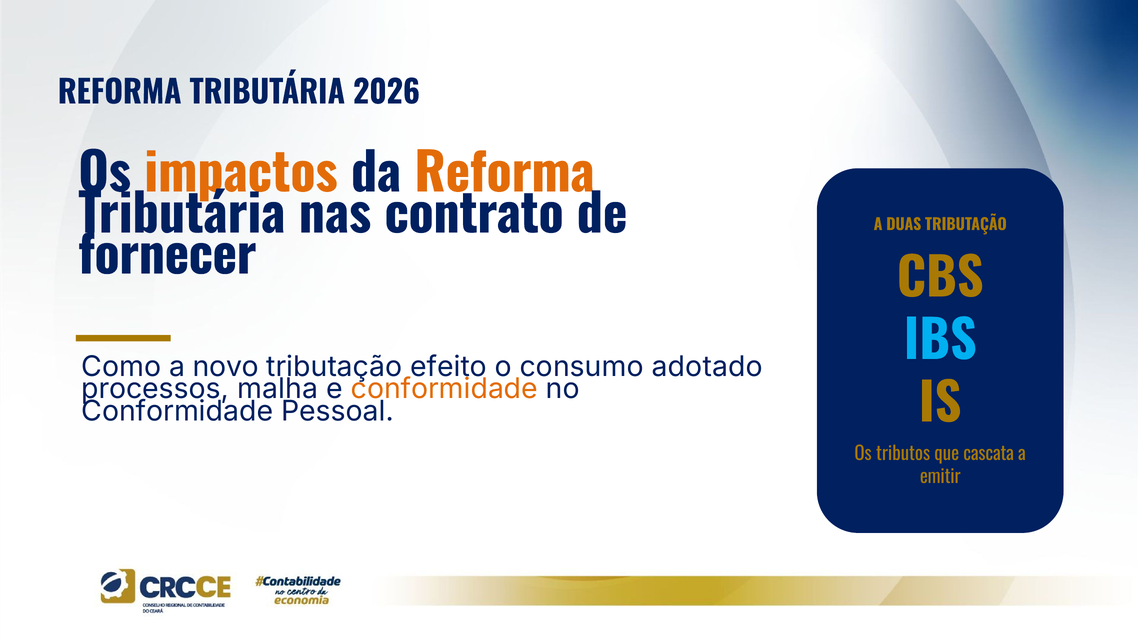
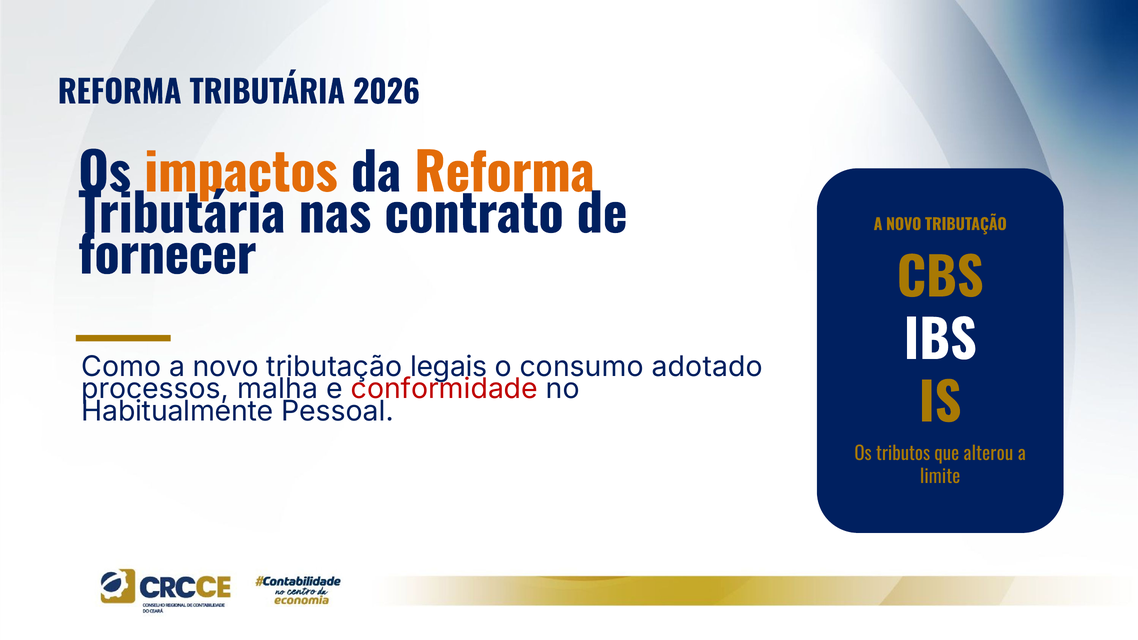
DUAS at (904, 225): DUAS -> NOVO
IBS colour: light blue -> white
efeito: efeito -> legais
conformidade at (444, 389) colour: orange -> red
Conformidade at (177, 411): Conformidade -> Habitualmente
cascata: cascata -> alterou
emitir: emitir -> limite
